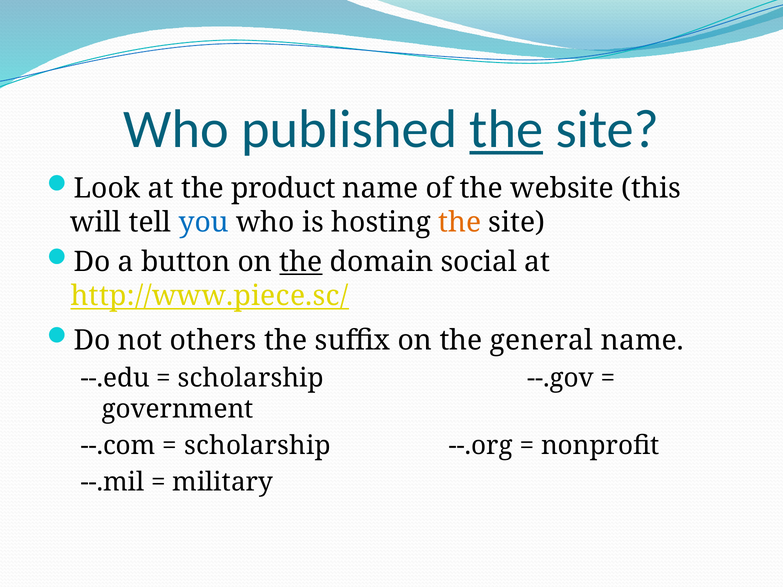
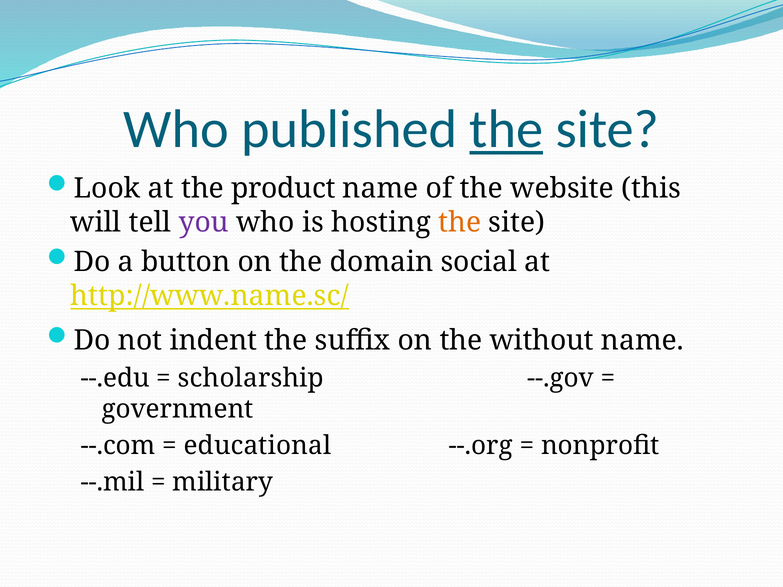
you colour: blue -> purple
the at (301, 262) underline: present -> none
http://www.piece.sc/: http://www.piece.sc/ -> http://www.name.sc/
others: others -> indent
general: general -> without
scholarship at (257, 446): scholarship -> educational
